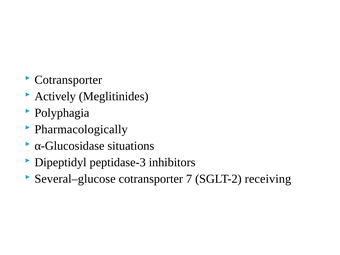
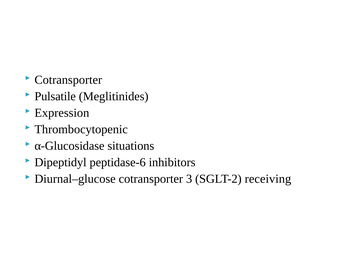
Actively: Actively -> Pulsatile
Polyphagia: Polyphagia -> Expression
Pharmacologically: Pharmacologically -> Thrombocytopenic
peptidase-3: peptidase-3 -> peptidase-6
Several–glucose: Several–glucose -> Diurnal–glucose
7: 7 -> 3
